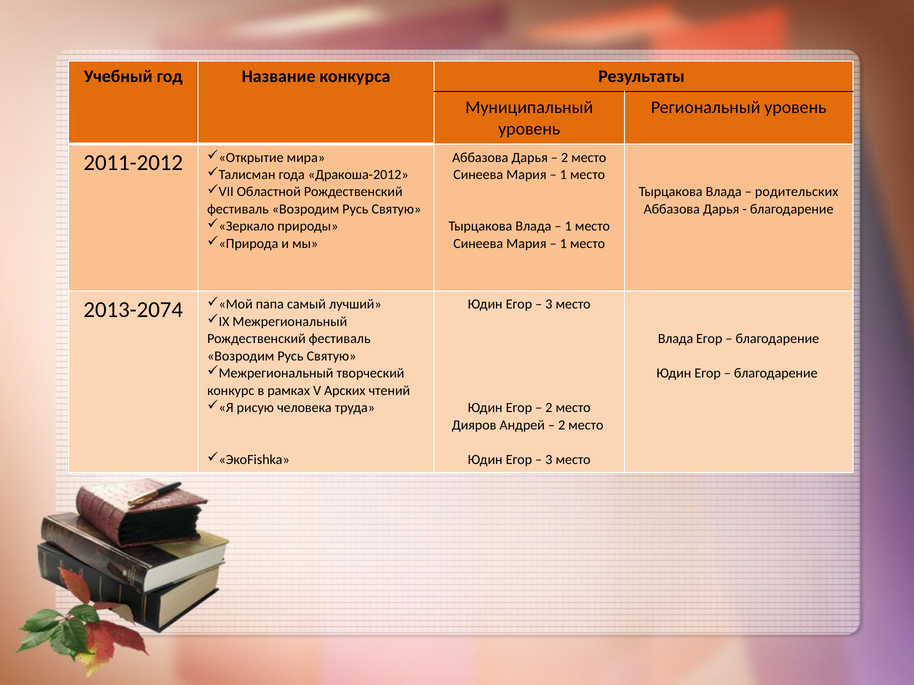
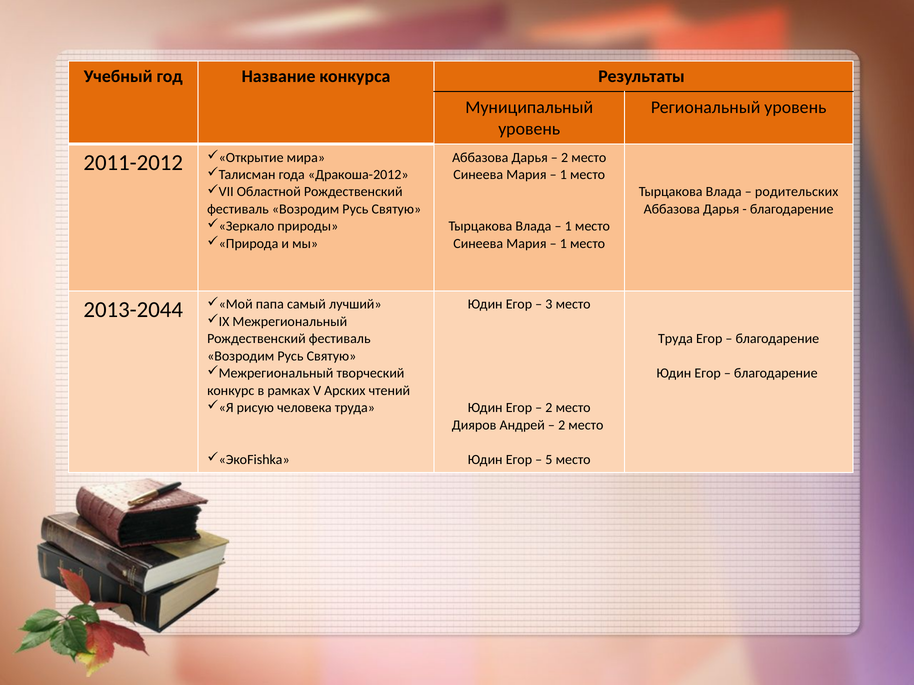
2013-2074: 2013-2074 -> 2013-2044
Влада at (676, 339): Влада -> Труда
3 at (549, 460): 3 -> 5
